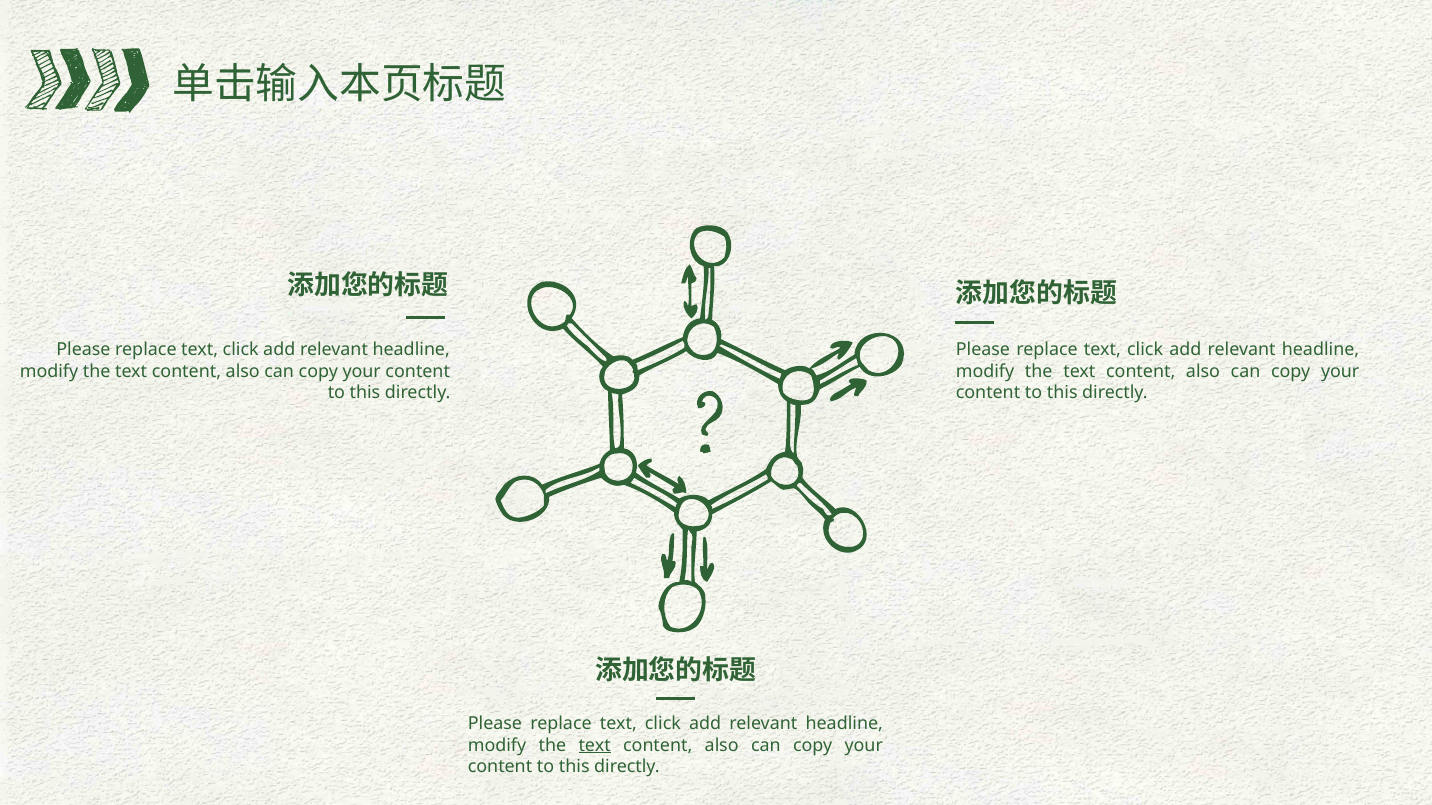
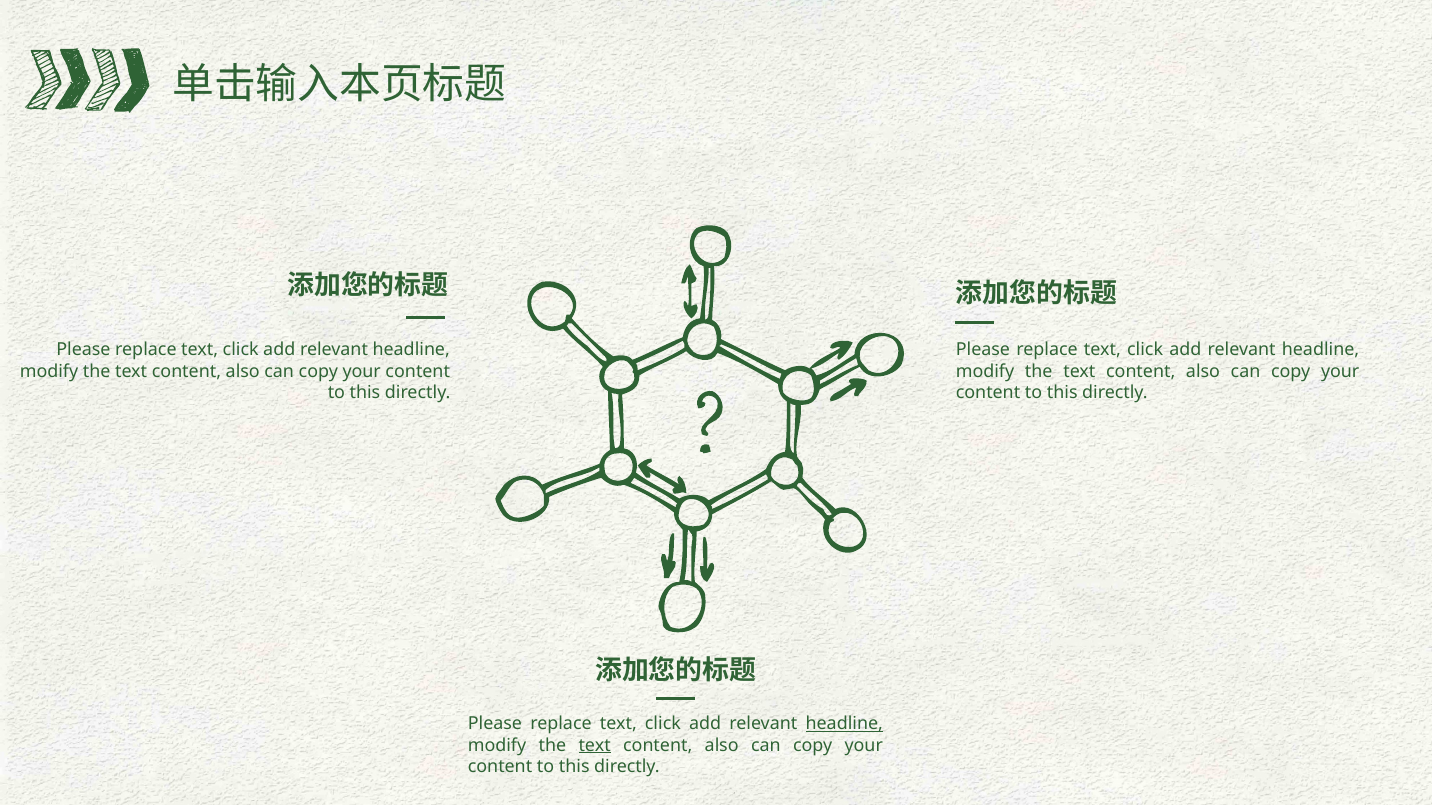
headline at (844, 724) underline: none -> present
